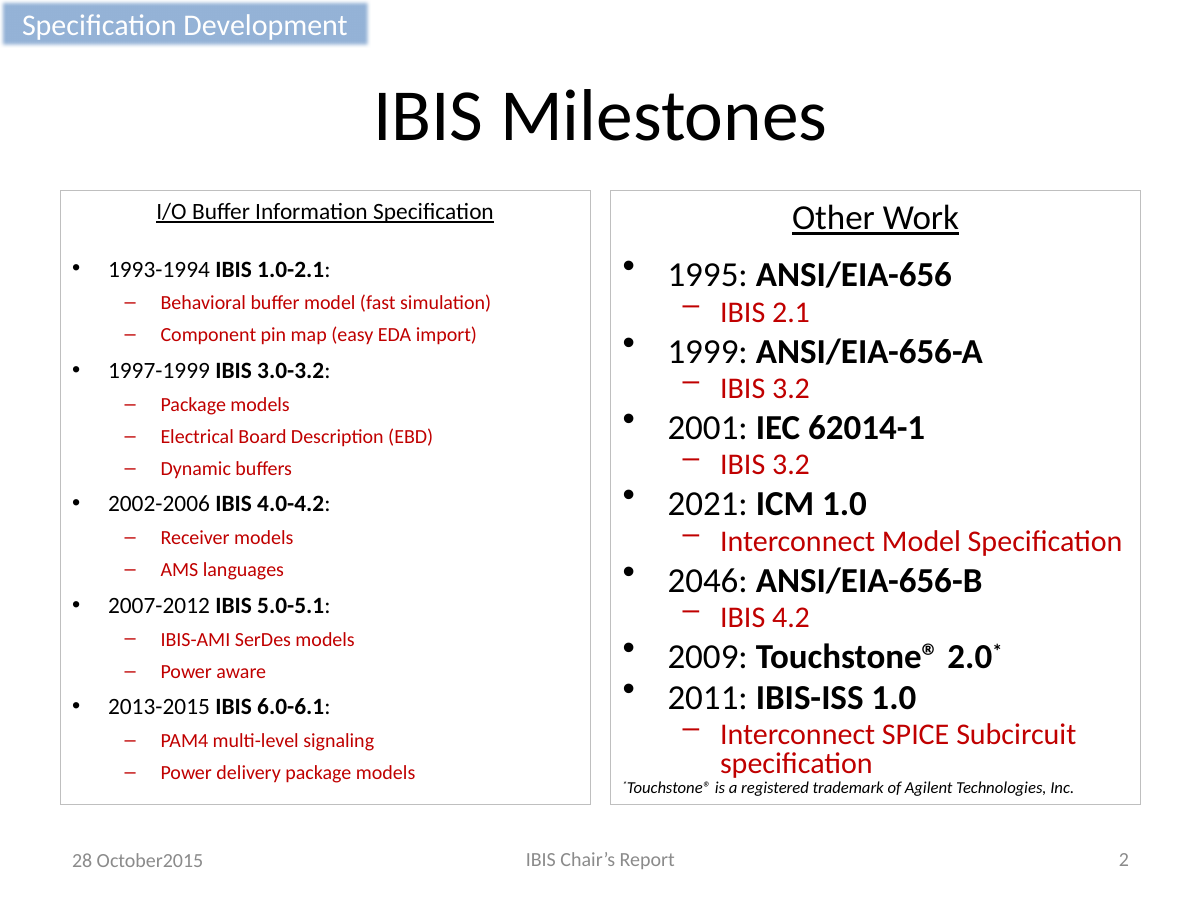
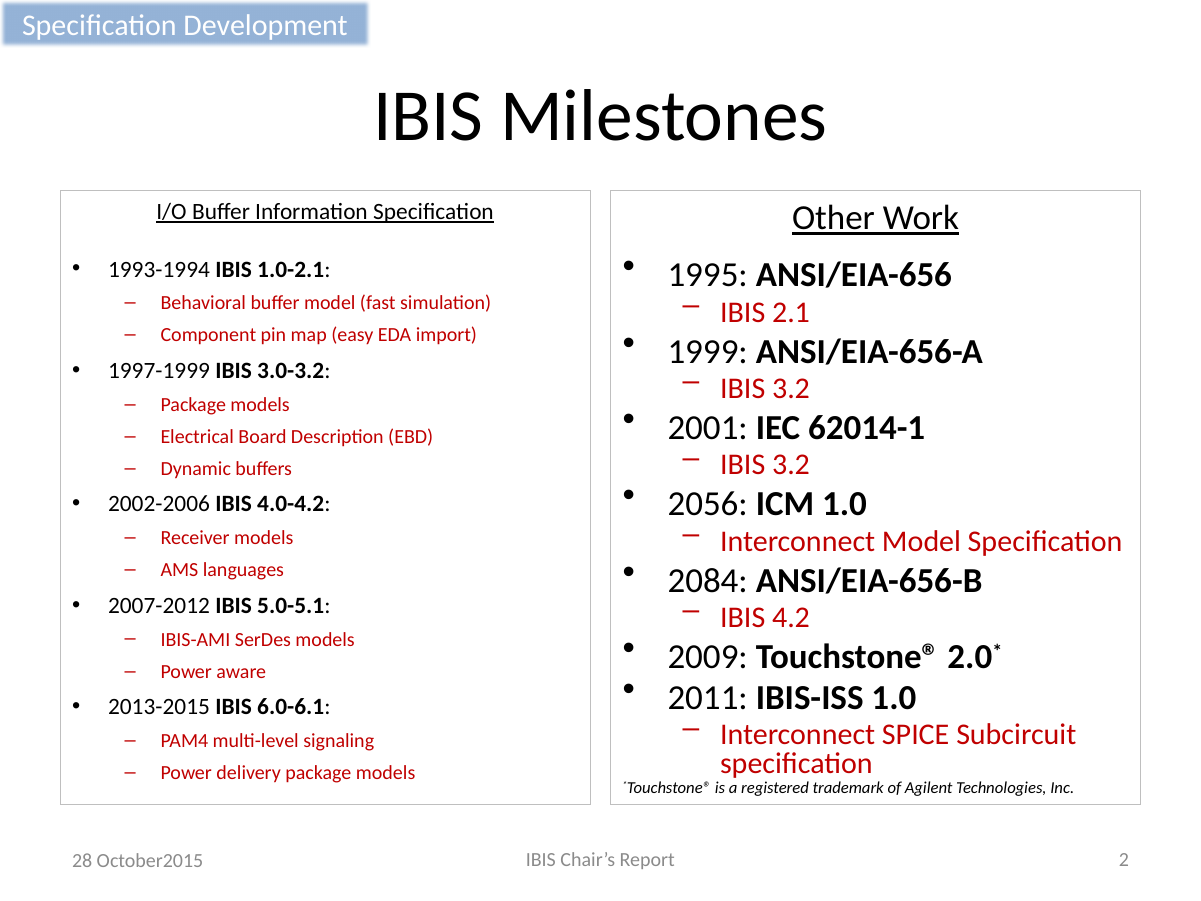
2021: 2021 -> 2056
2046: 2046 -> 2084
